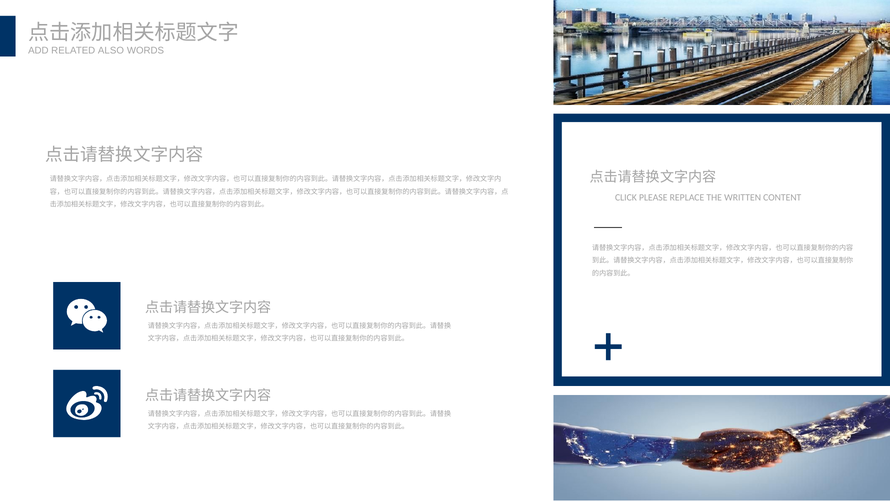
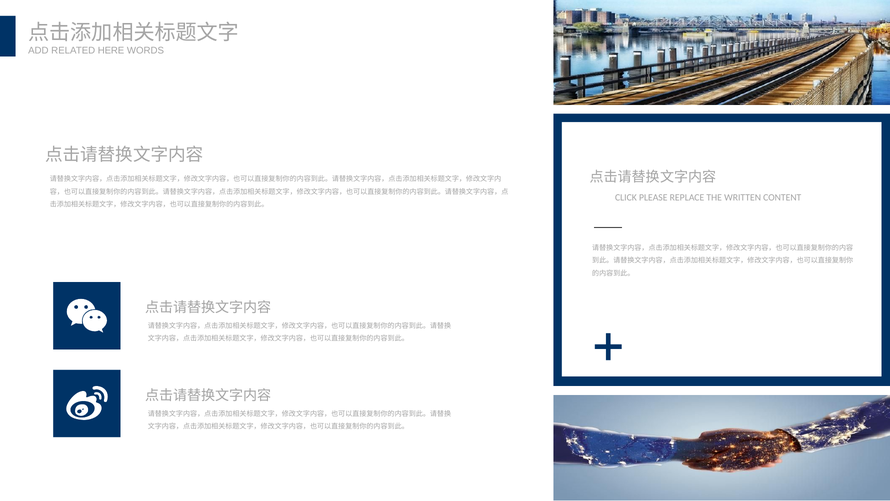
ALSO: ALSO -> HERE
